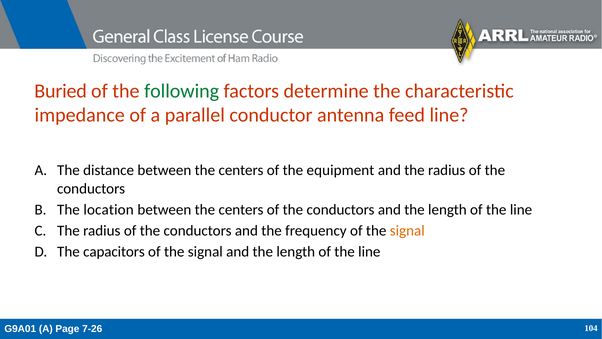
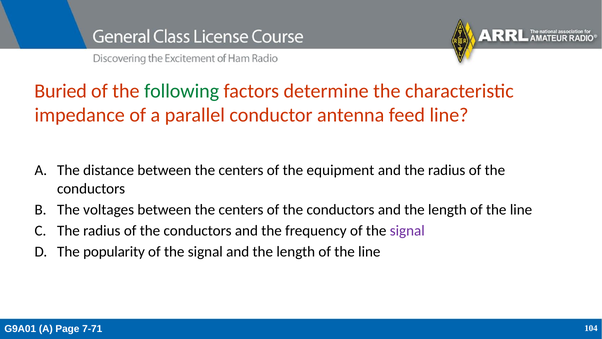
location: location -> voltages
signal at (407, 231) colour: orange -> purple
capacitors: capacitors -> popularity
7-26: 7-26 -> 7-71
